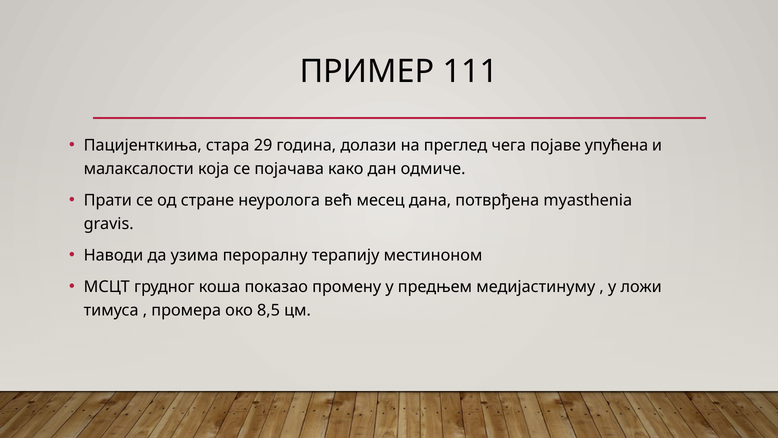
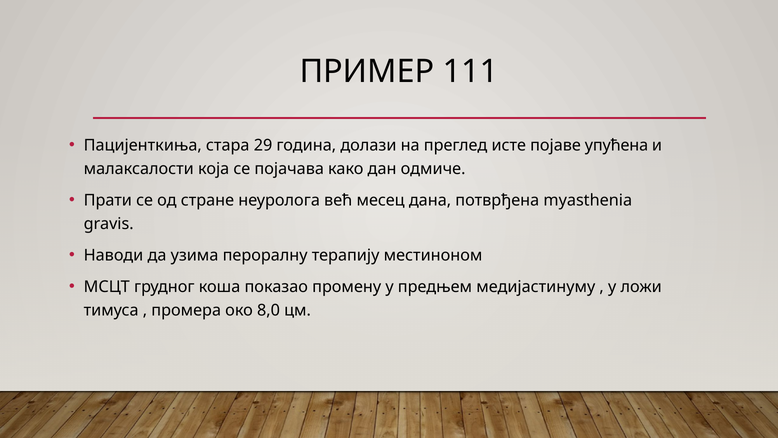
чега: чега -> исте
8,5: 8,5 -> 8,0
